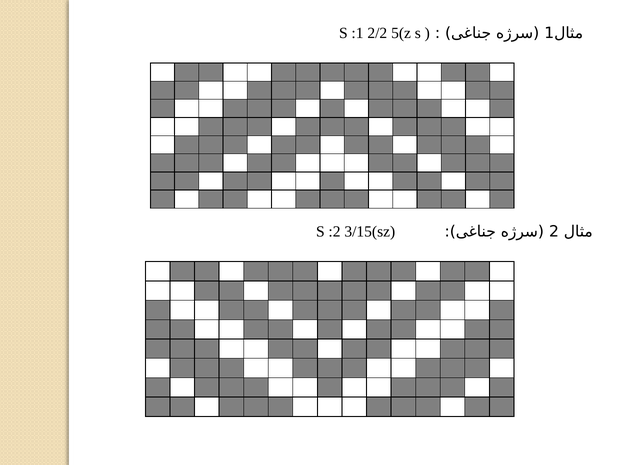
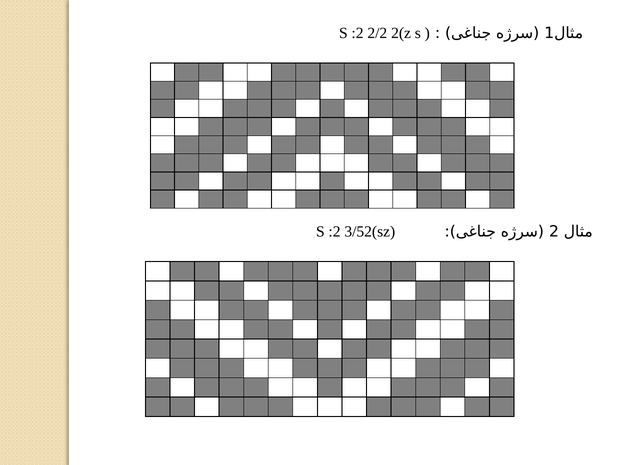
:1 at (358, 33): :1 -> :2
5(z: 5(z -> 2(z
3/15(sz: 3/15(sz -> 3/52(sz
